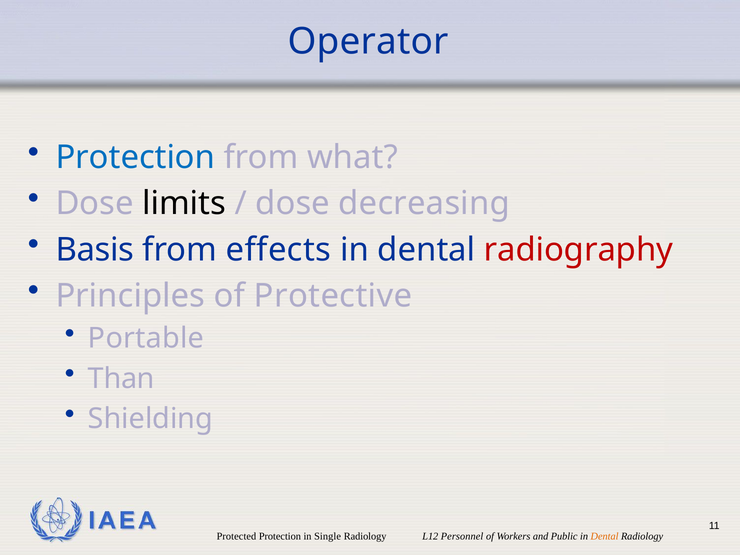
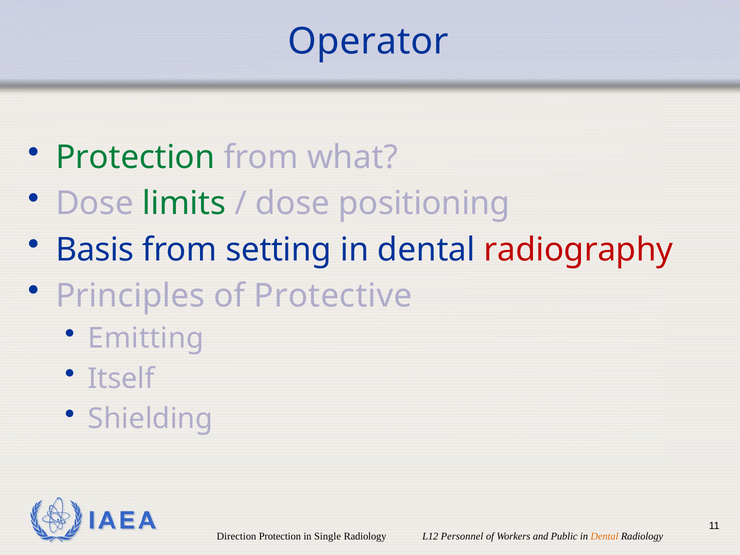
Protection at (135, 158) colour: blue -> green
limits colour: black -> green
decreasing: decreasing -> positioning
effects: effects -> setting
Portable: Portable -> Emitting
Than: Than -> Itself
Protected: Protected -> Direction
